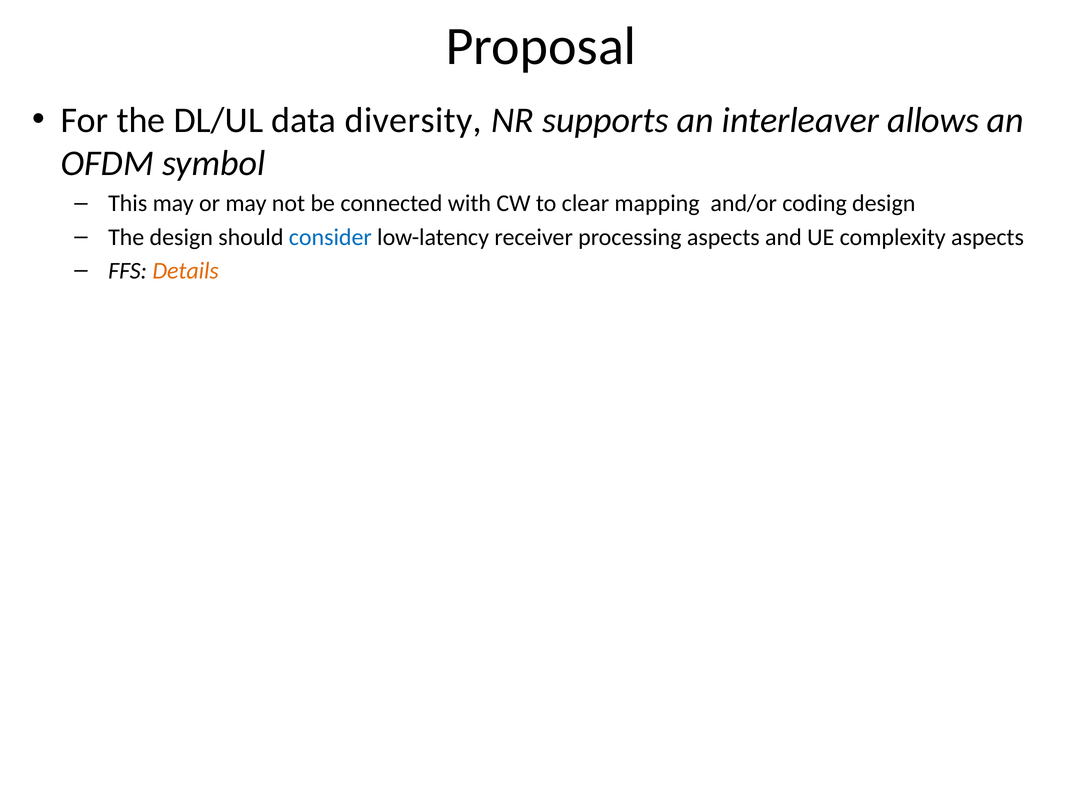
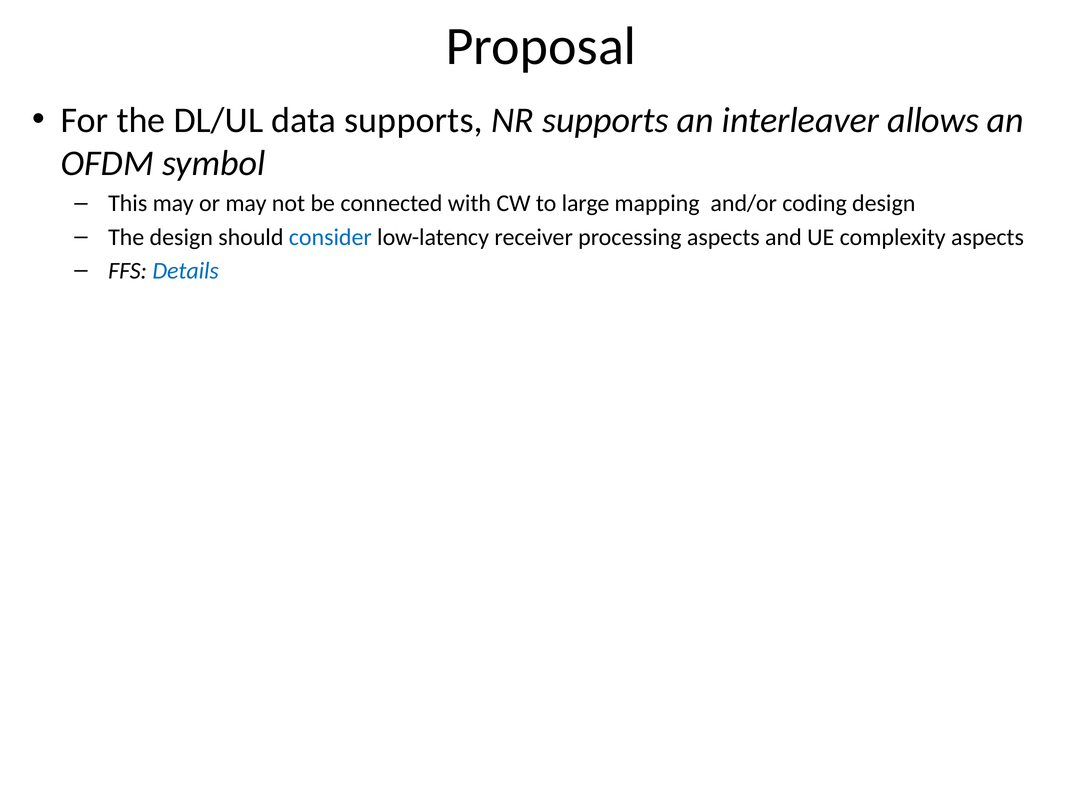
data diversity: diversity -> supports
clear: clear -> large
Details colour: orange -> blue
